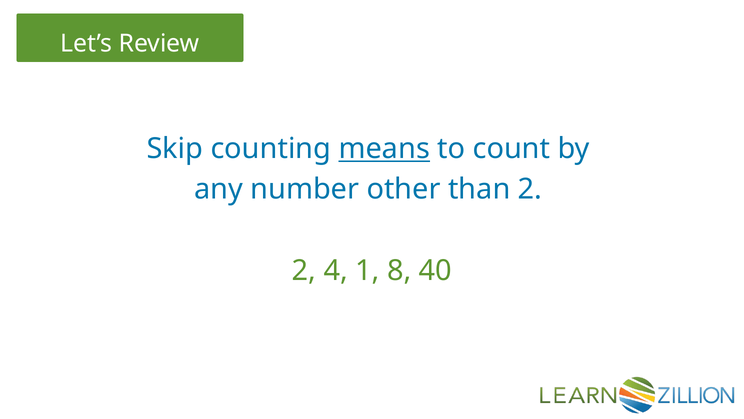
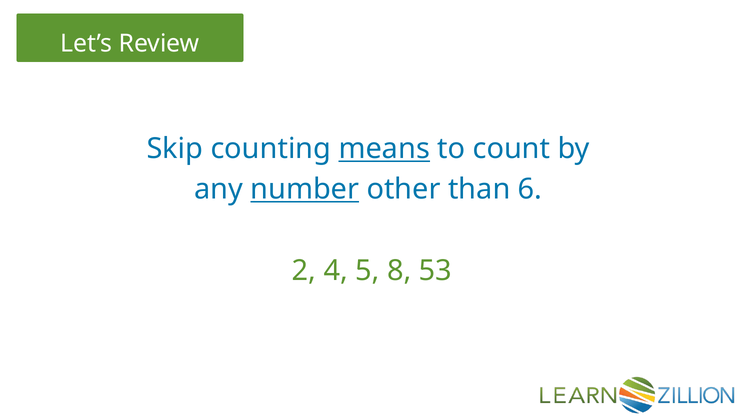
number underline: none -> present
than 2: 2 -> 6
1: 1 -> 5
40: 40 -> 53
